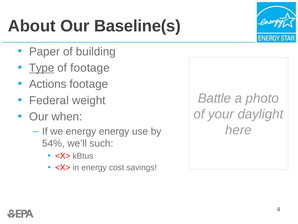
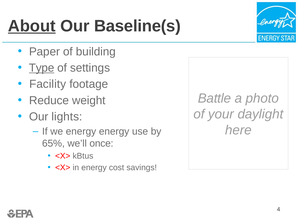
About underline: none -> present
of footage: footage -> settings
Actions: Actions -> Facility
Federal: Federal -> Reduce
when: when -> lights
54%: 54% -> 65%
such: such -> once
